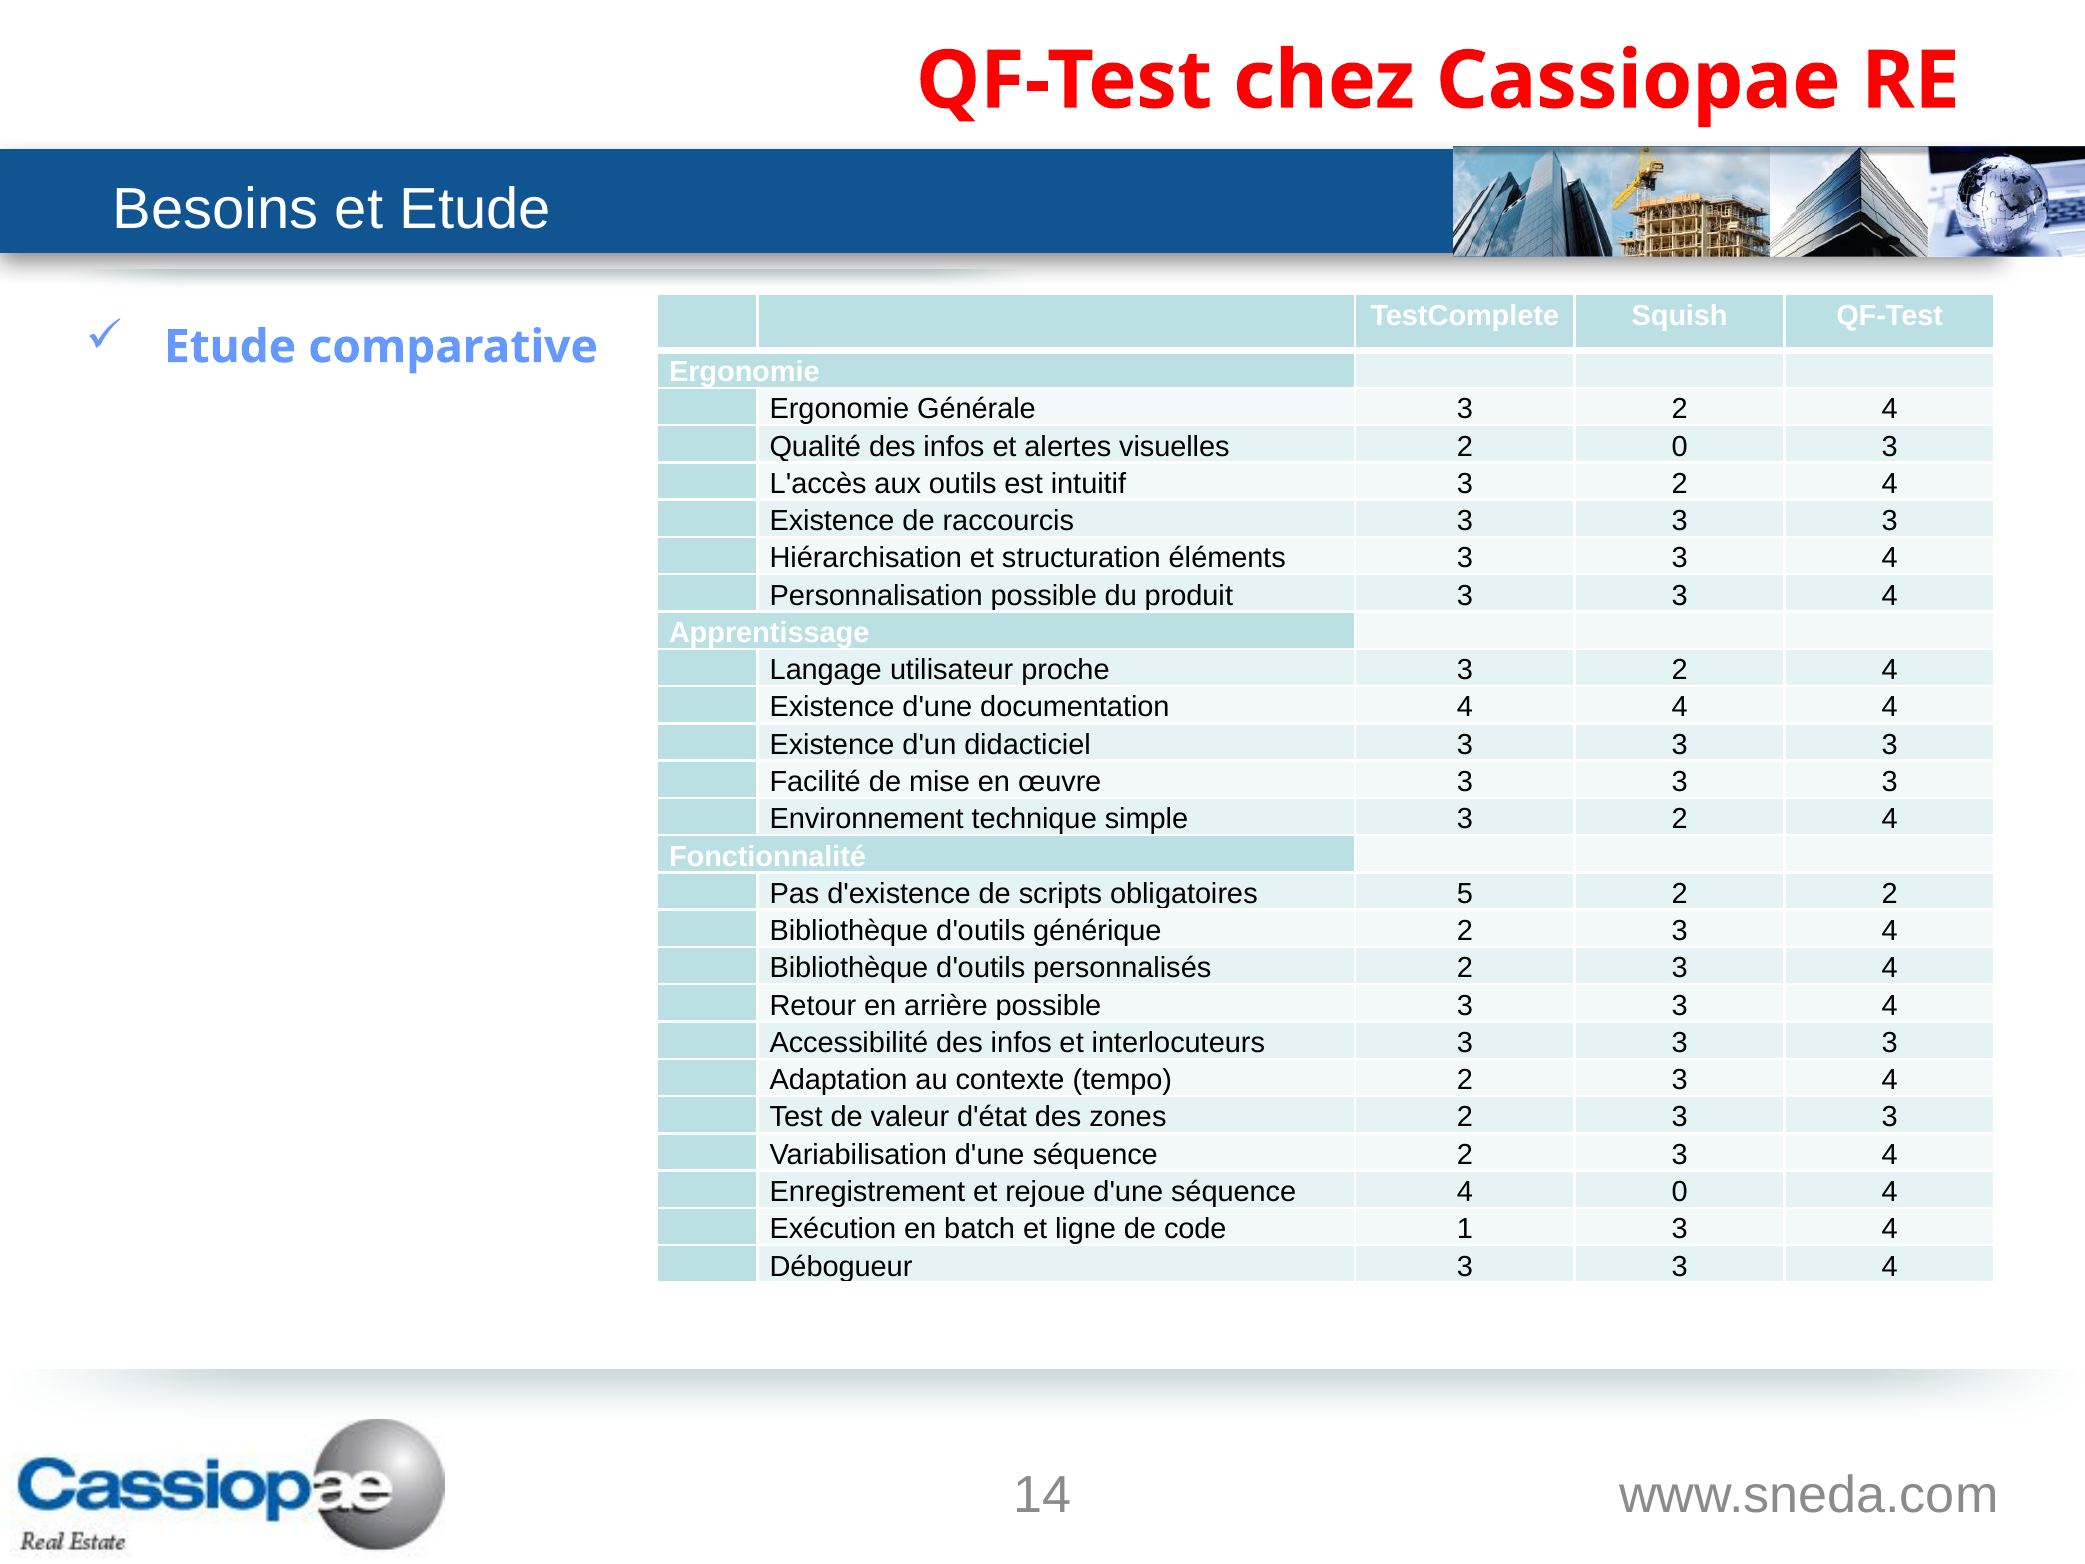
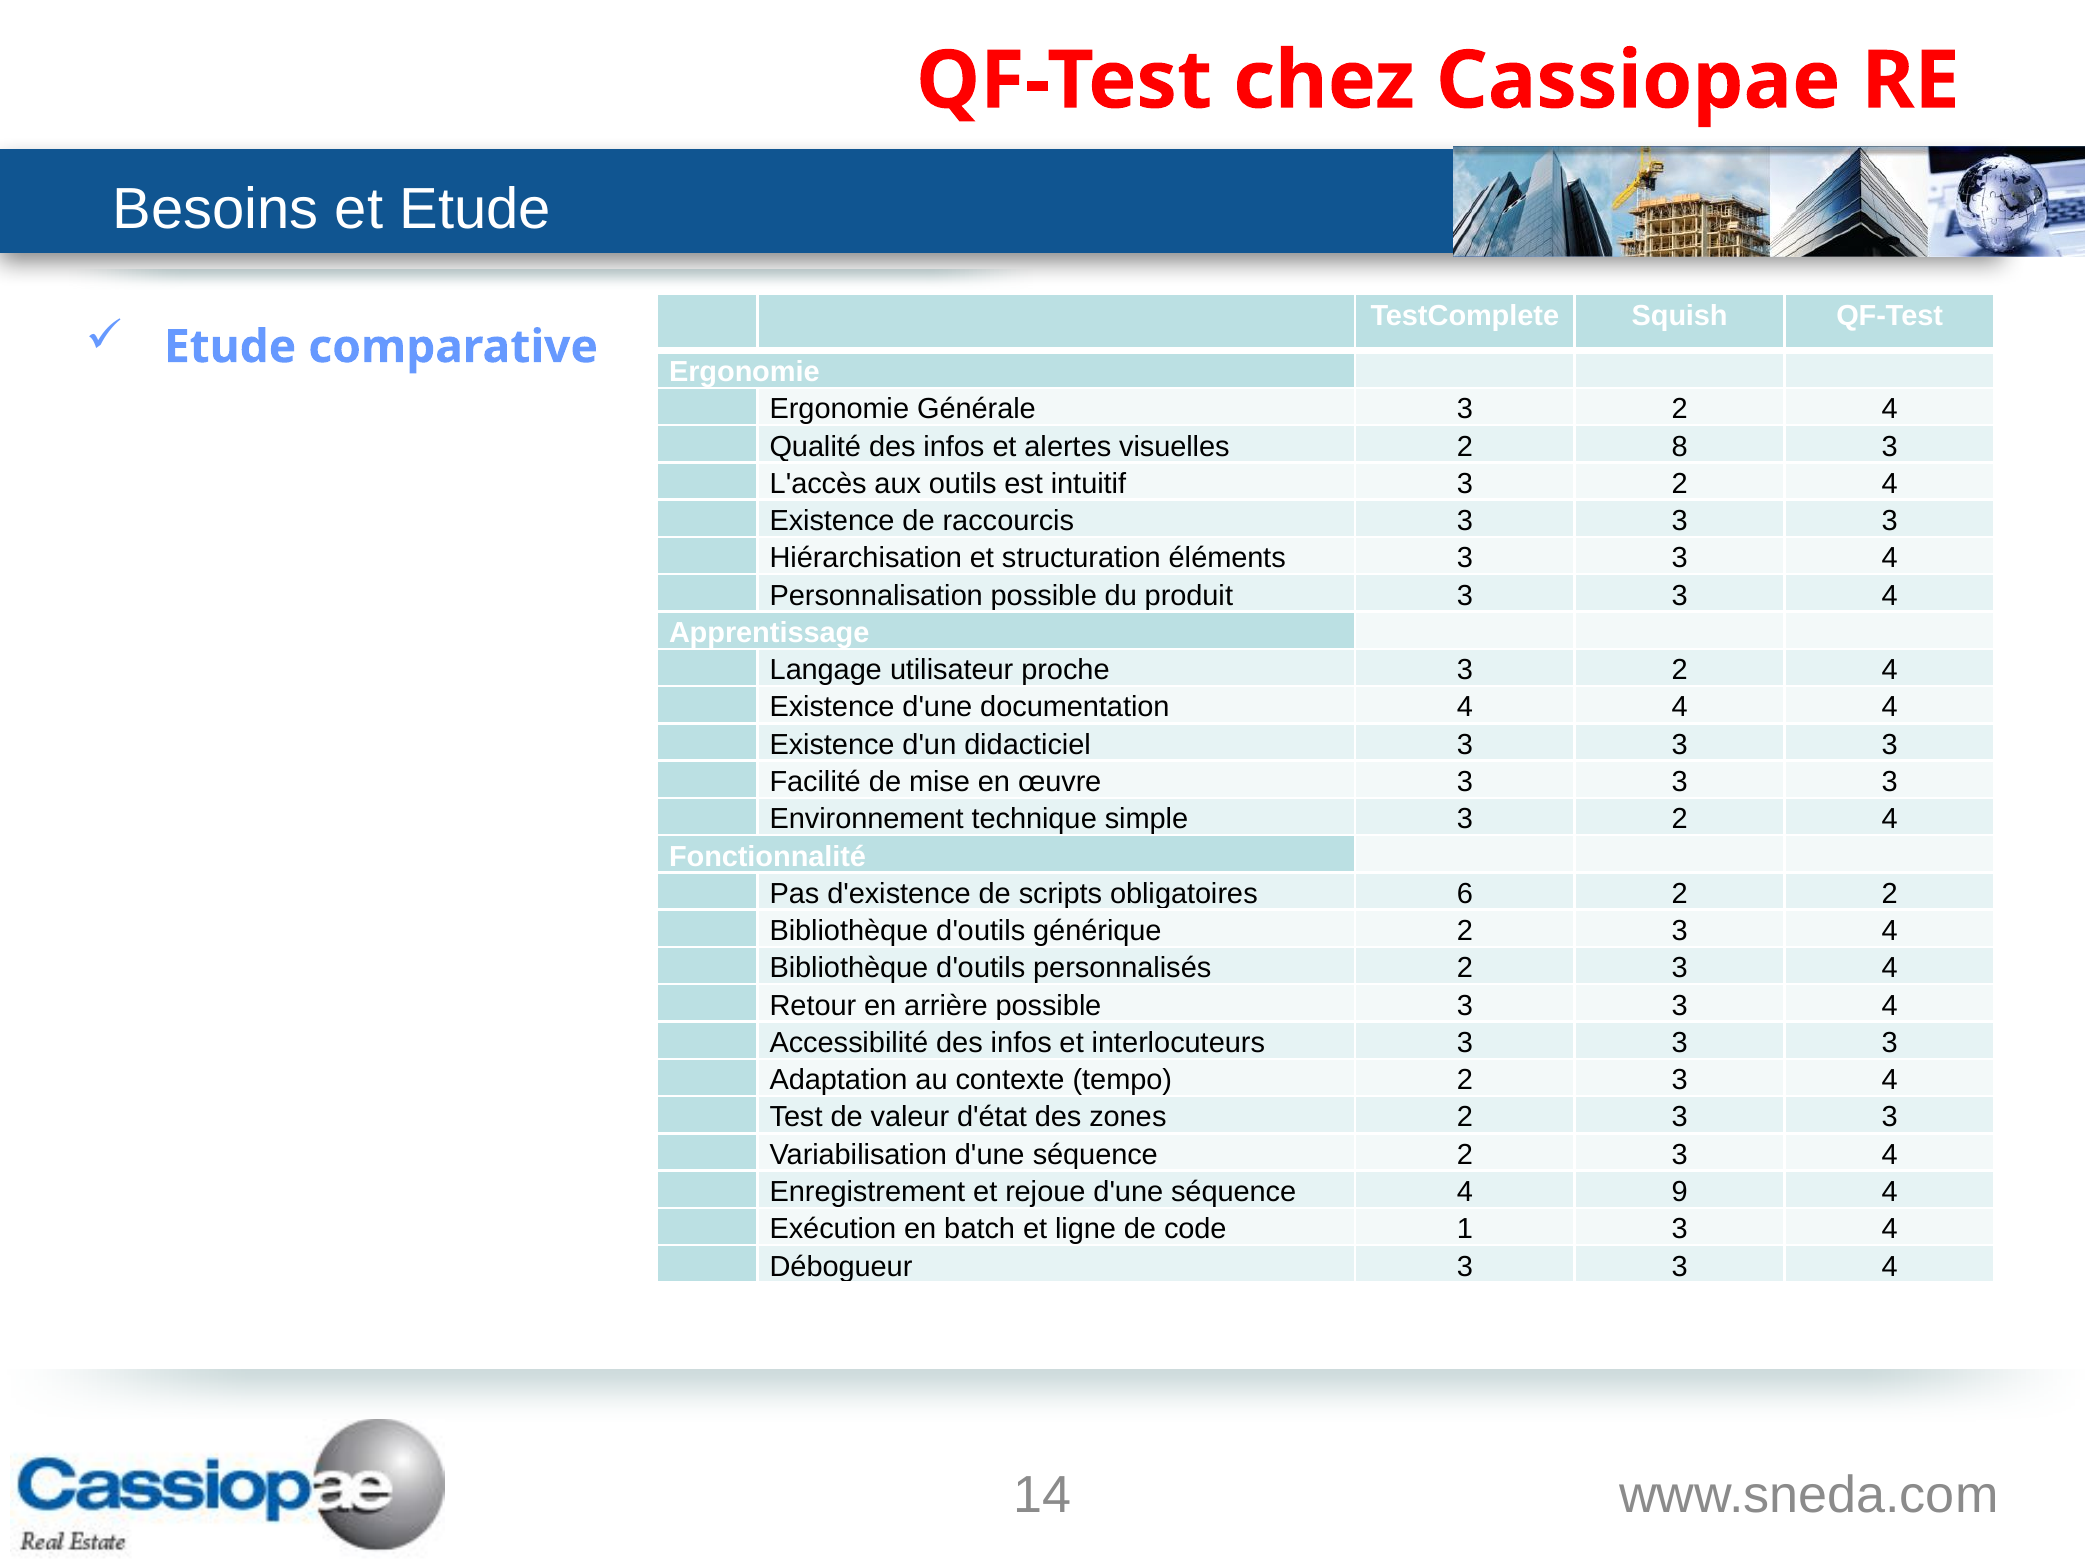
2 0: 0 -> 8
5: 5 -> 6
4 0: 0 -> 9
